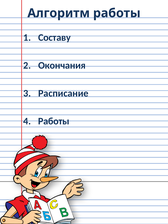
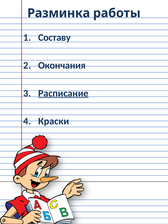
Алгоритм: Алгоритм -> Разминка
Расписание underline: none -> present
Работы at (54, 121): Работы -> Краски
